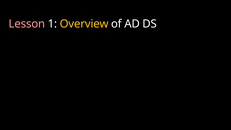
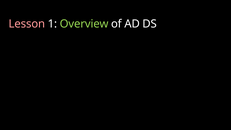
Overview colour: yellow -> light green
